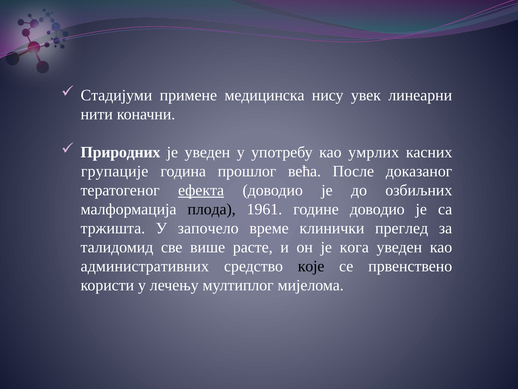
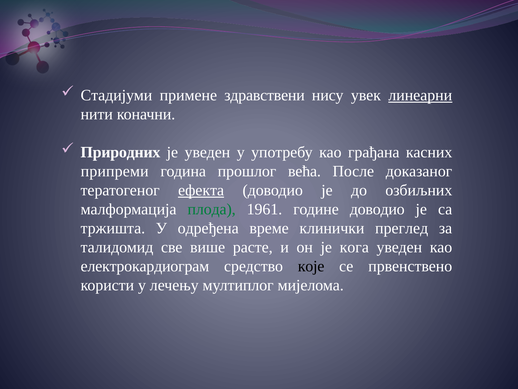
медицинска: медицинска -> здравствени
линеарни underline: none -> present
умрлих: умрлих -> грађана
групације: групације -> припреми
плода colour: black -> green
започело: започело -> одређена
административних: административних -> електрокардиограм
